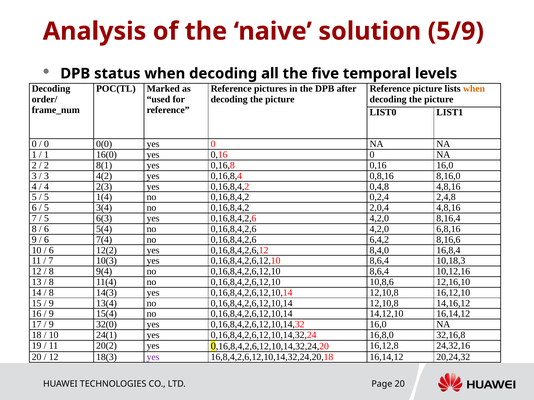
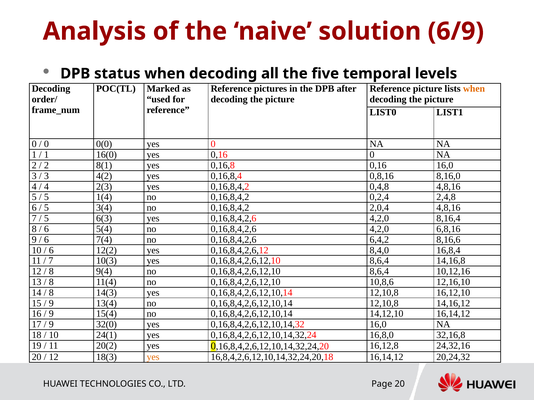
5/9: 5/9 -> 6/9
10,18,3: 10,18,3 -> 14,16,8
yes at (153, 358) colour: purple -> orange
